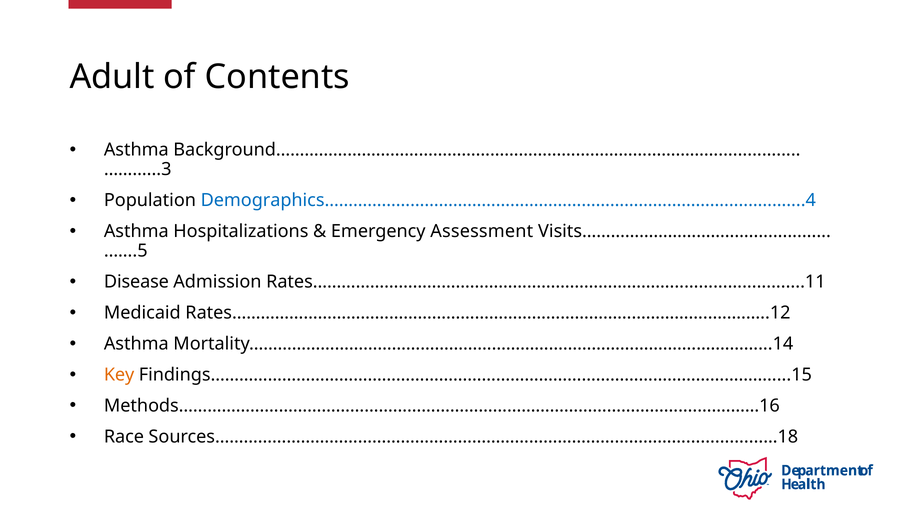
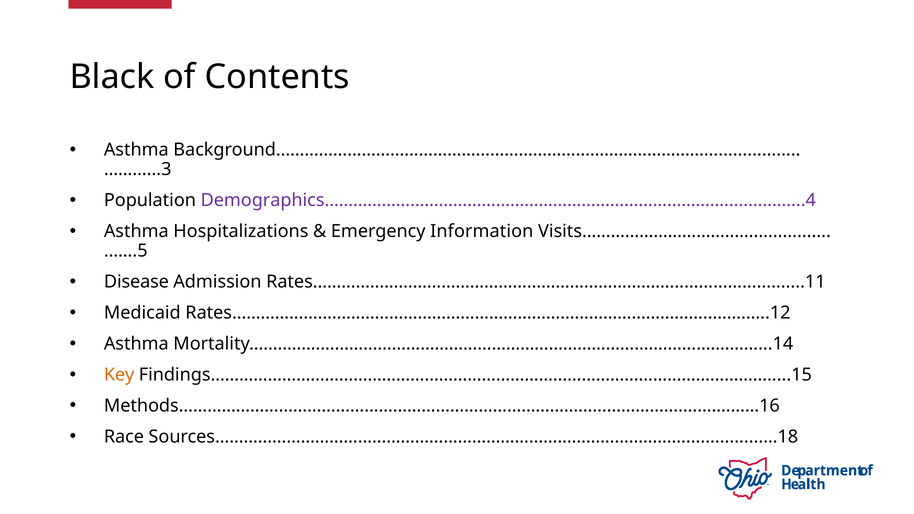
Adult: Adult -> Black
Demographics………………………………………………………………………….....…..…....4 colour: blue -> purple
Assessment: Assessment -> Information
